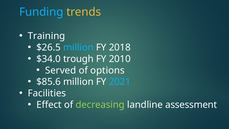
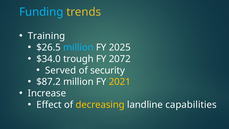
2018: 2018 -> 2025
2010: 2010 -> 2072
options: options -> security
$85.6: $85.6 -> $87.2
2021 colour: light blue -> yellow
Facilities: Facilities -> Increase
decreasing colour: light green -> yellow
assessment: assessment -> capabilities
